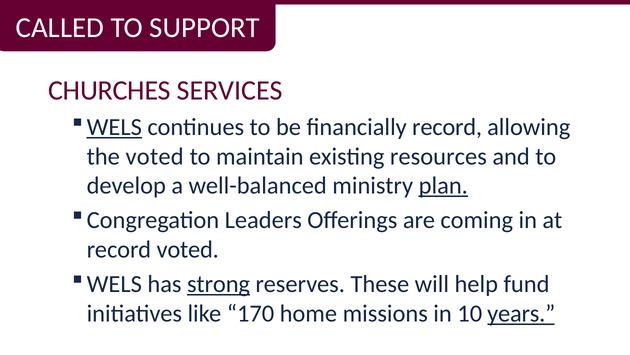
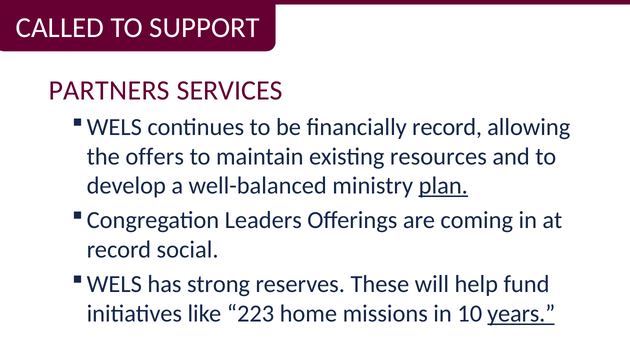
CHURCHES: CHURCHES -> PARTNERS
WELS at (114, 127) underline: present -> none
the voted: voted -> offers
record voted: voted -> social
strong underline: present -> none
170: 170 -> 223
